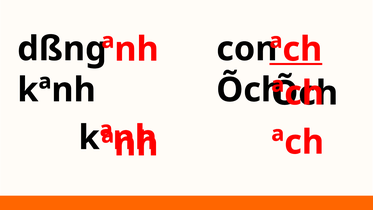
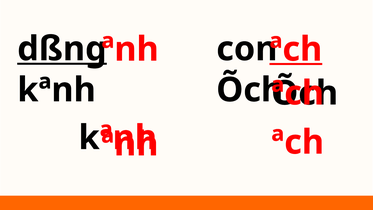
dßng underline: none -> present
